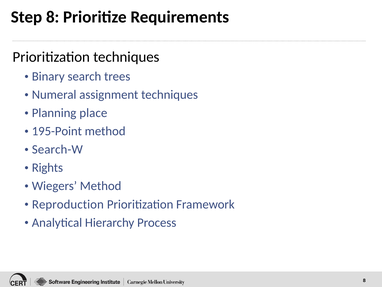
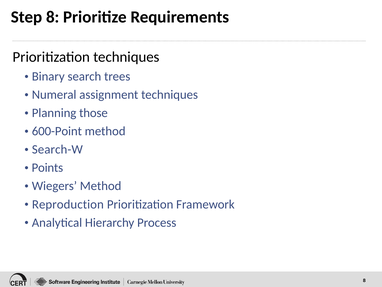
place: place -> those
195-Point: 195-Point -> 600-Point
Rights: Rights -> Points
